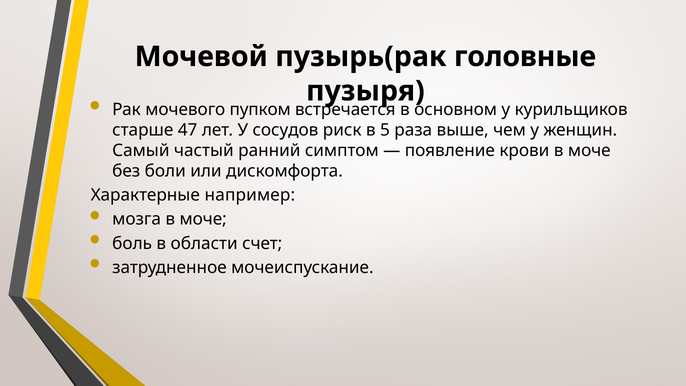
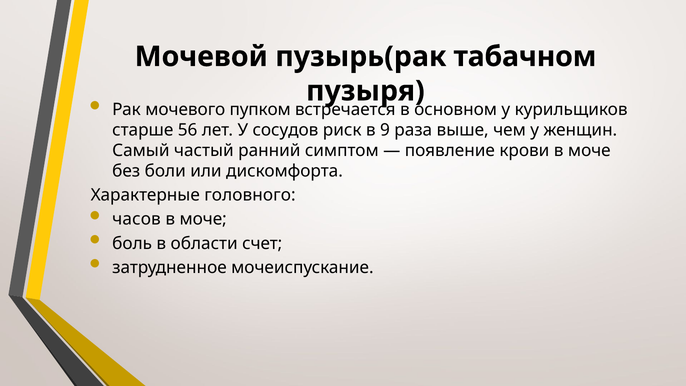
головные: головные -> табачном
47: 47 -> 56
5: 5 -> 9
например: например -> головного
мозга: мозга -> часов
